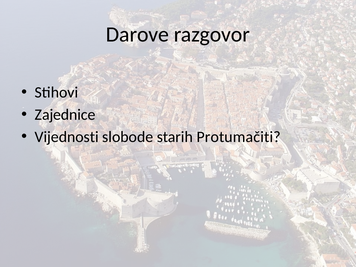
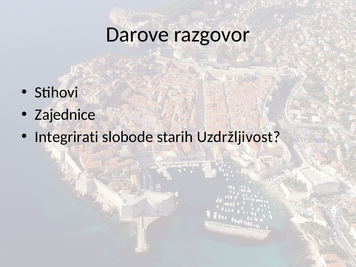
Vijednosti: Vijednosti -> Integrirati
Protumačiti: Protumačiti -> Uzdržljivost
